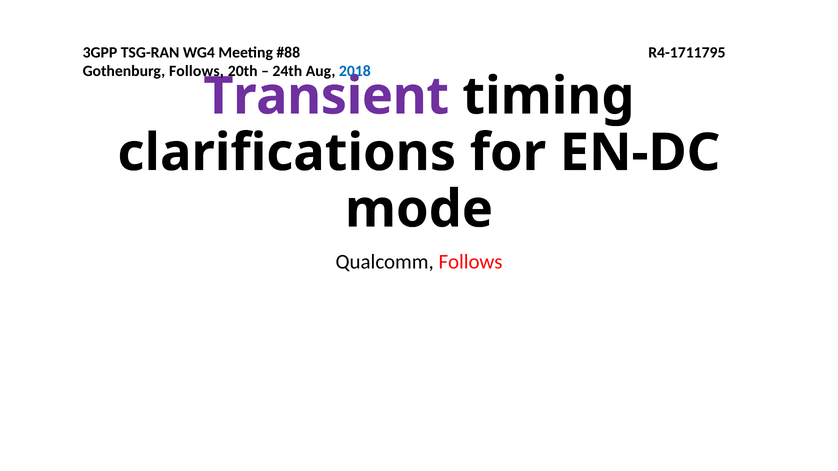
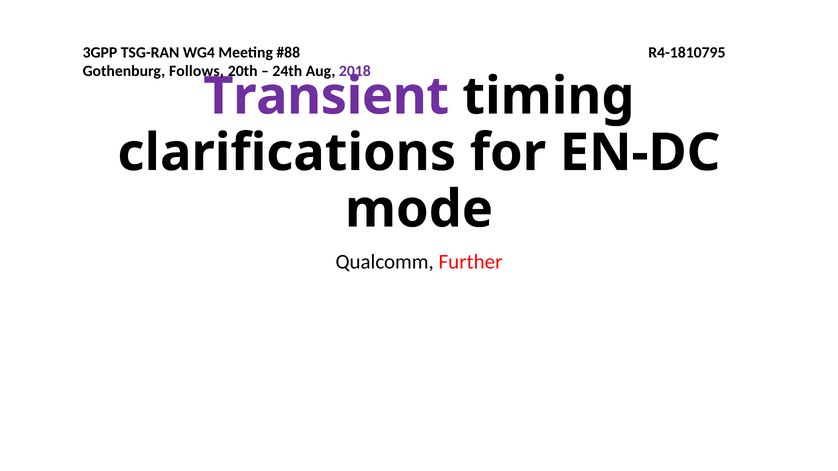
R4-1711795: R4-1711795 -> R4-1810795
2018 colour: blue -> purple
Qualcomm Follows: Follows -> Further
